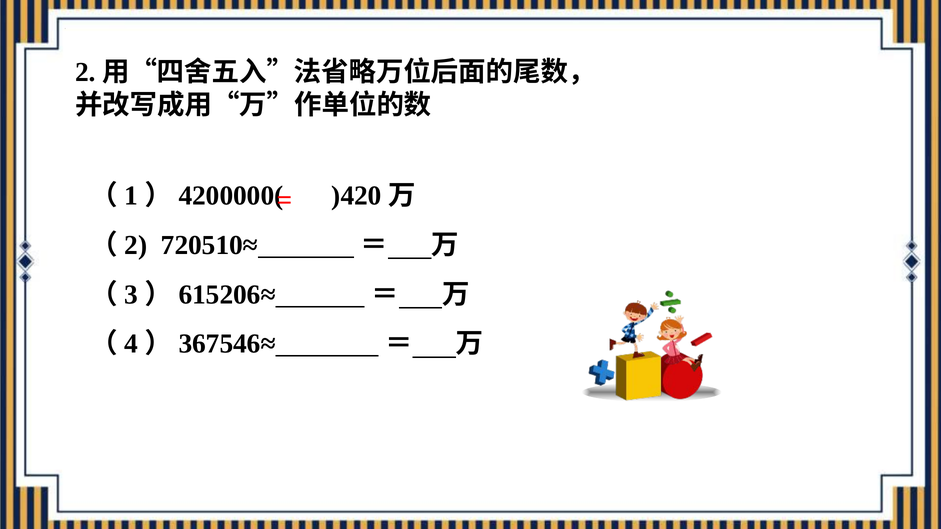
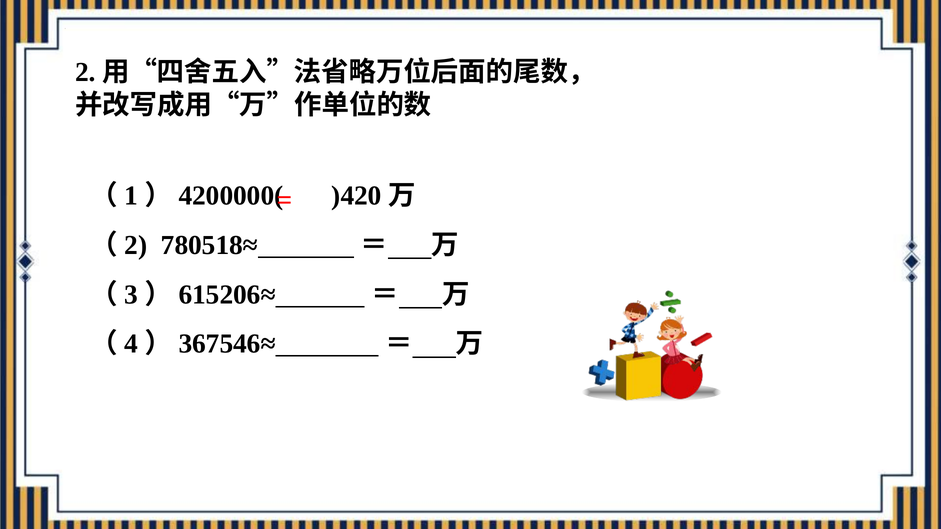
720510≈: 720510≈ -> 780518≈
